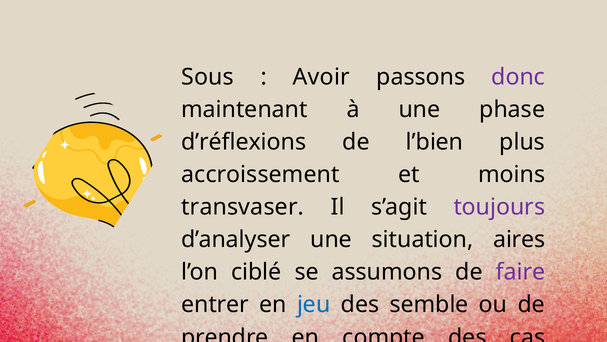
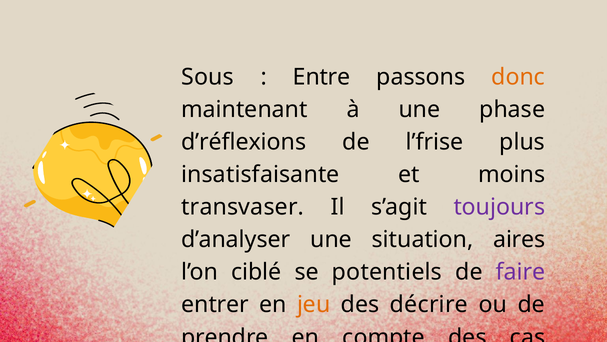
Avoir: Avoir -> Entre
donc colour: purple -> orange
l’bien: l’bien -> l’frise
accroissement: accroissement -> insatisfaisante
assumons: assumons -> potentiels
jeu colour: blue -> orange
semble: semble -> décrire
